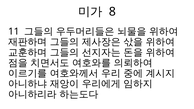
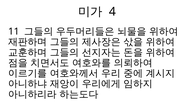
8: 8 -> 4
